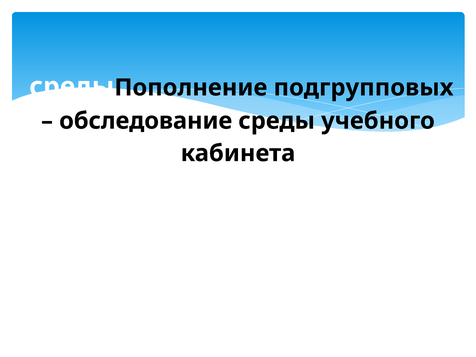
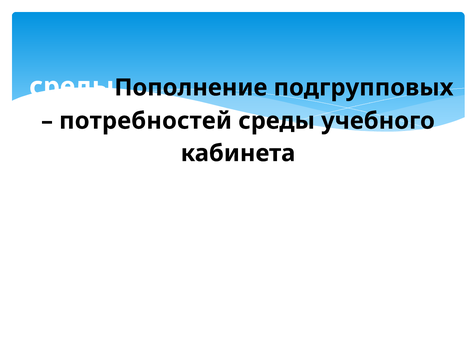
обследование: обследование -> потребностей
